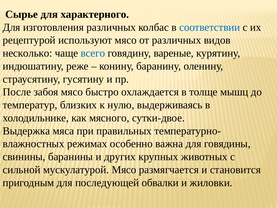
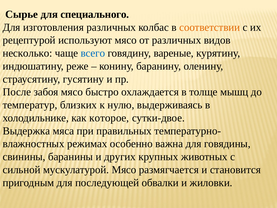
характерного: характерного -> специального
соответствии colour: blue -> orange
мясного: мясного -> которое
